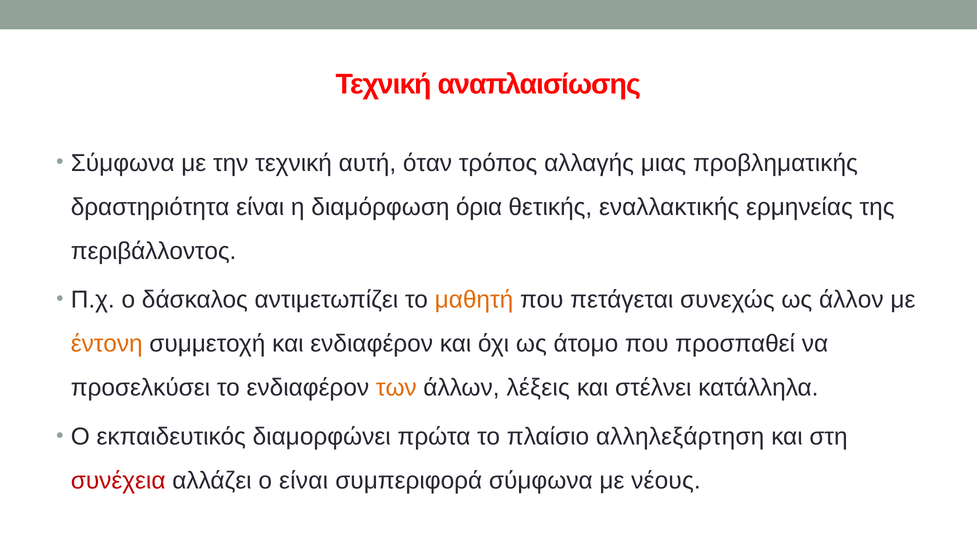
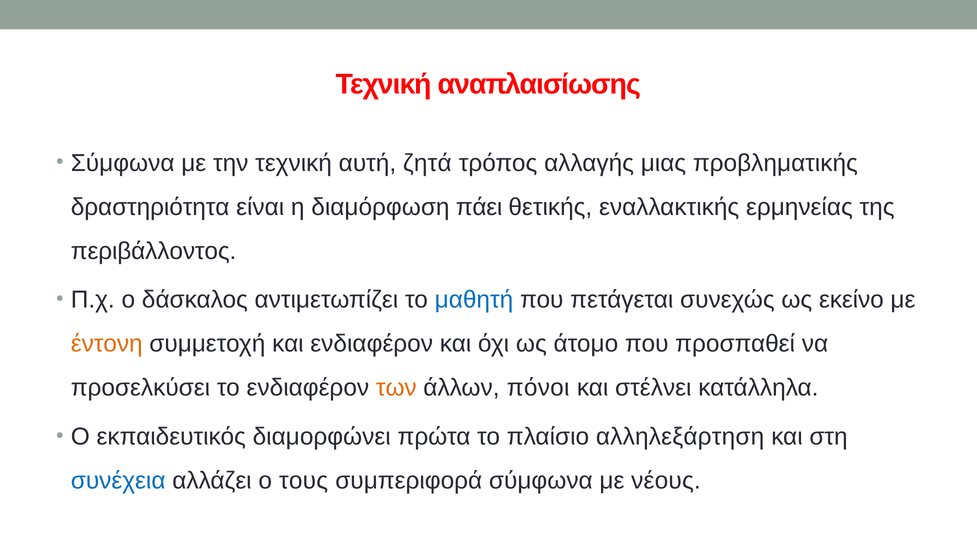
όταν: όταν -> ζητά
όρια: όρια -> πάει
μαθητή colour: orange -> blue
άλλον: άλλον -> εκείνο
λέξεις: λέξεις -> πόνοι
συνέχεια colour: red -> blue
ο είναι: είναι -> τους
